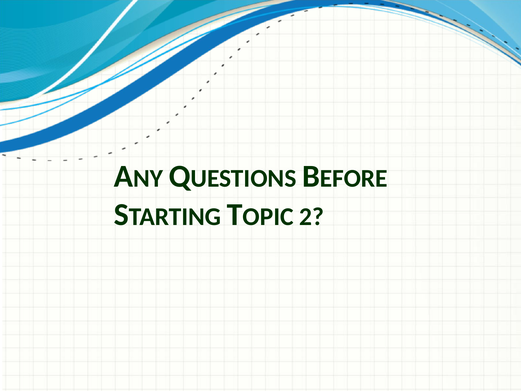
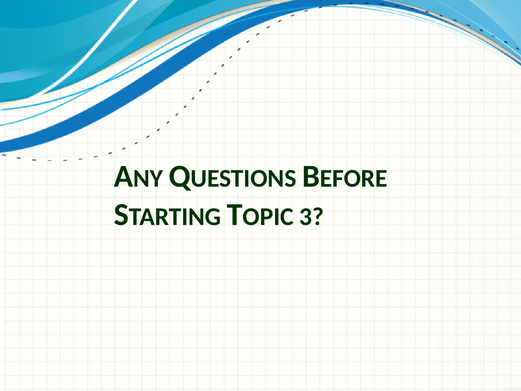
2: 2 -> 3
